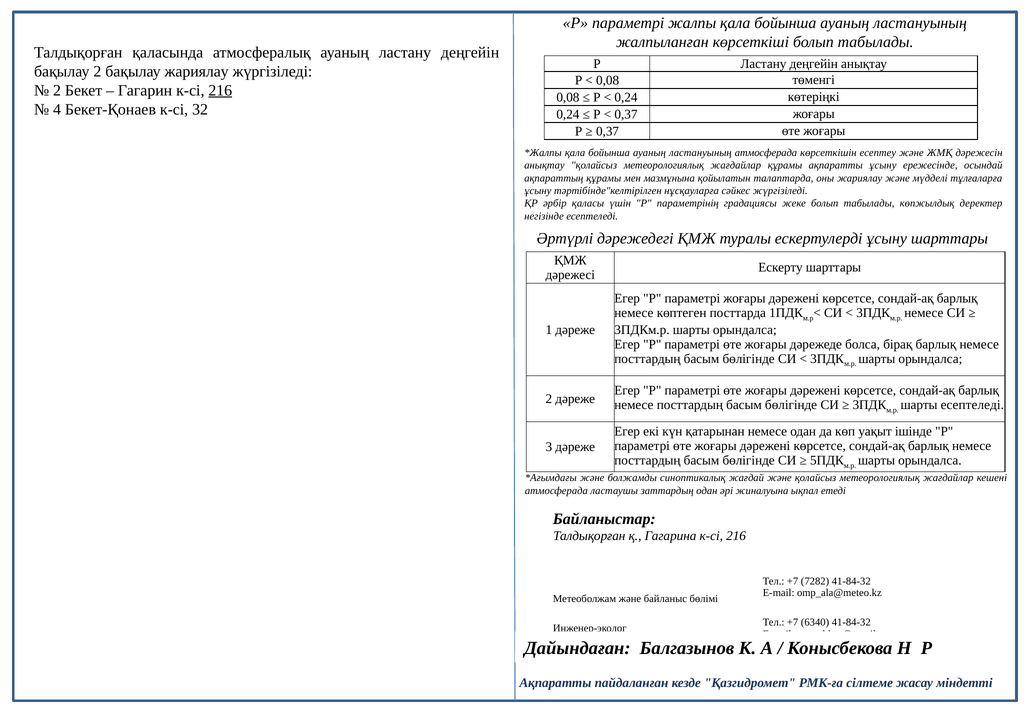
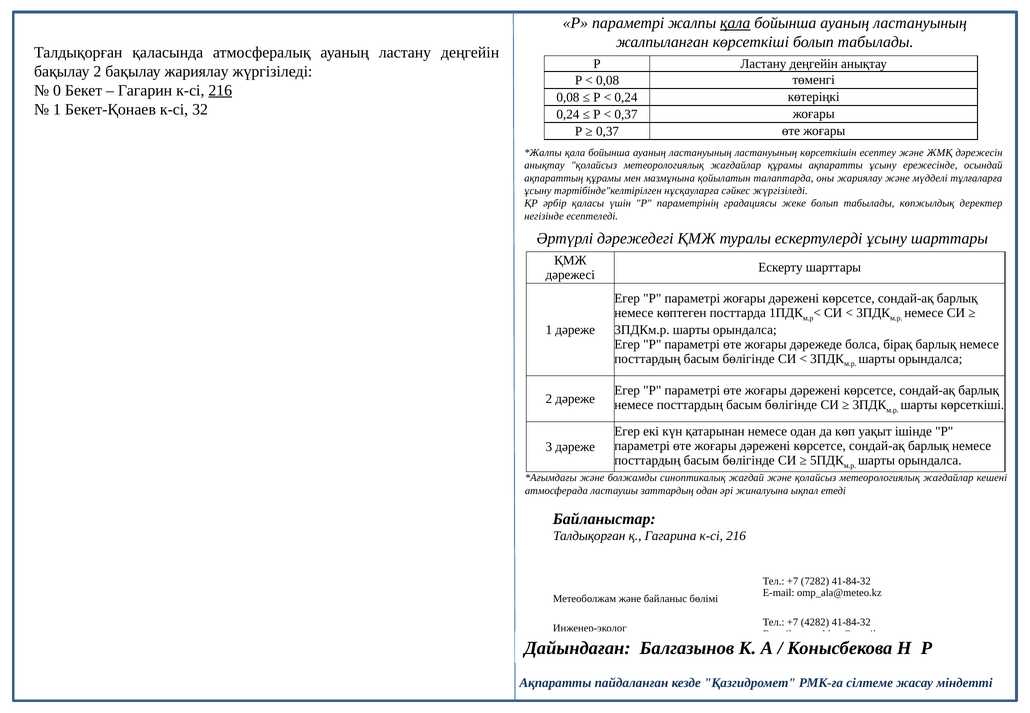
қала at (735, 23) underline: none -> present
2 at (57, 90): 2 -> 0
4 at (57, 109): 4 -> 1
ластануының атмосферада: атмосферада -> ластануының
шарты есептеледі: есептеледі -> көрсеткіші
6340: 6340 -> 4282
